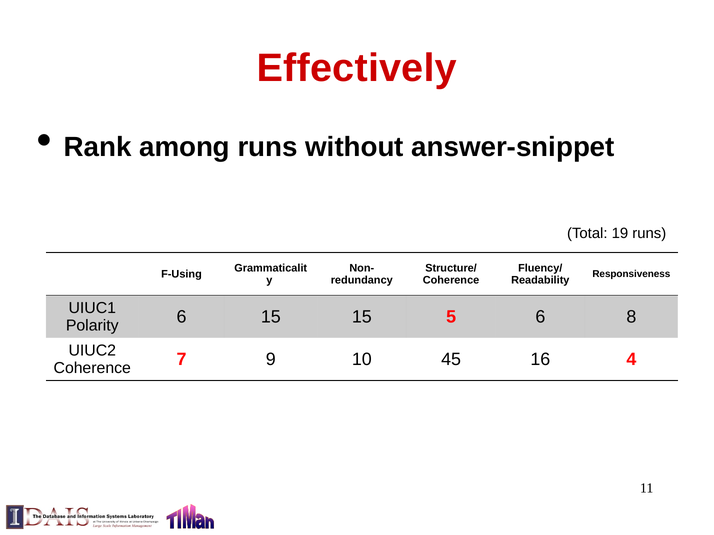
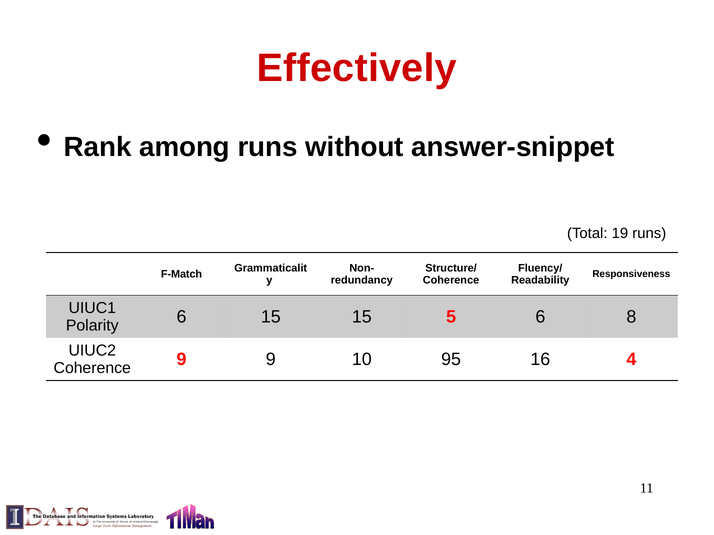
F-Using: F-Using -> F-Match
Coherence 7: 7 -> 9
45: 45 -> 95
